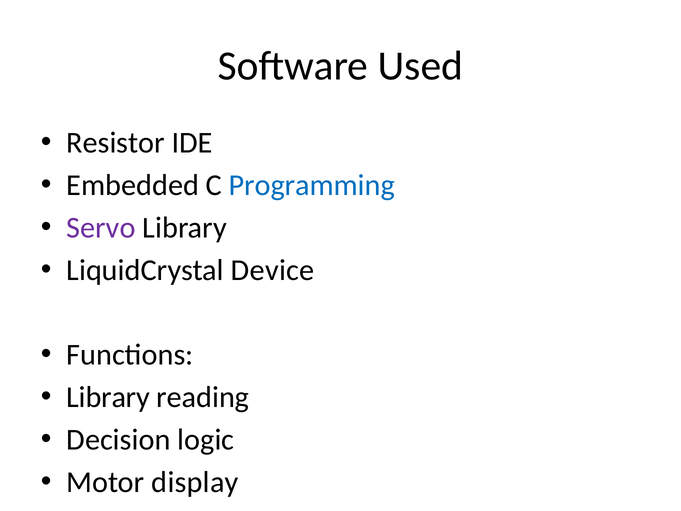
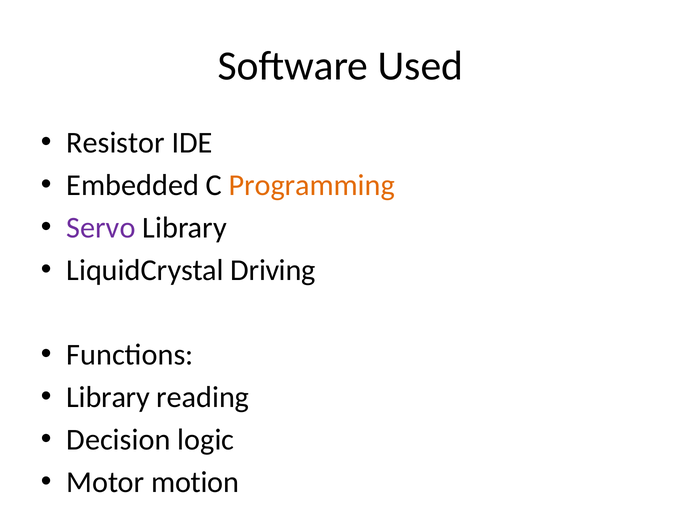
Programming colour: blue -> orange
Device: Device -> Driving
Motor display: display -> motion
